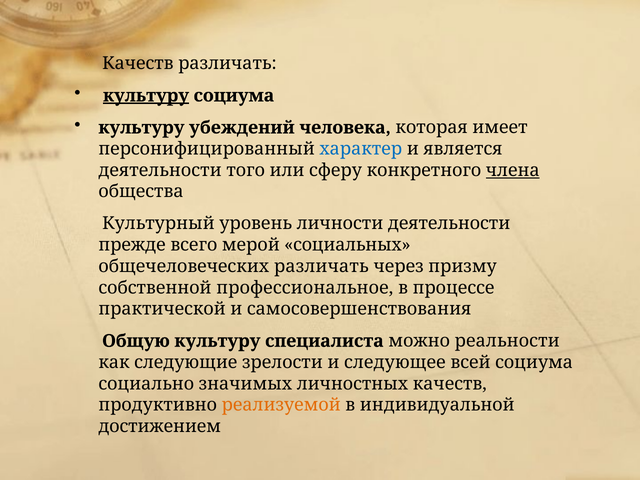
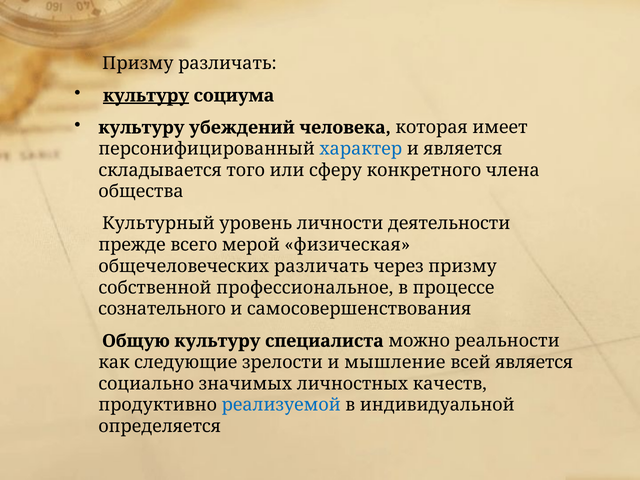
Качеств at (138, 64): Качеств -> Призму
деятельности at (160, 170): деятельности -> складывается
члена underline: present -> none
социальных: социальных -> физическая
практической: практической -> сознательного
следующее: следующее -> мышление
всей социума: социума -> является
реализуемой colour: orange -> blue
достижением: достижением -> определяется
